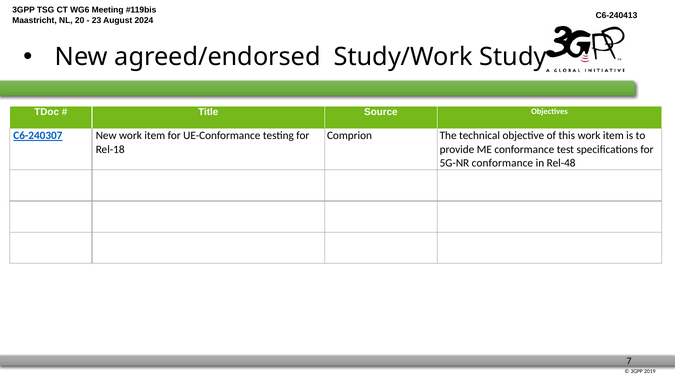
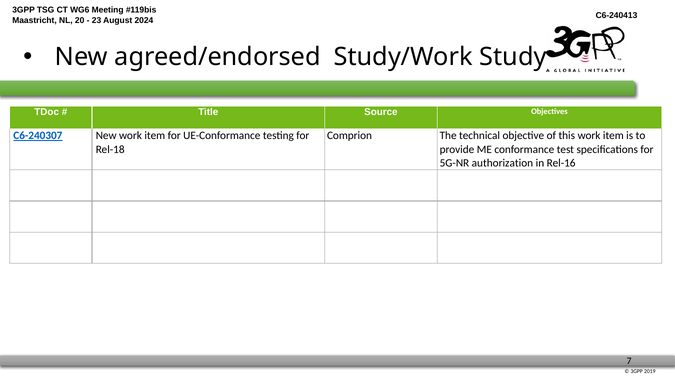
5G-NR conformance: conformance -> authorization
Rel-48: Rel-48 -> Rel-16
